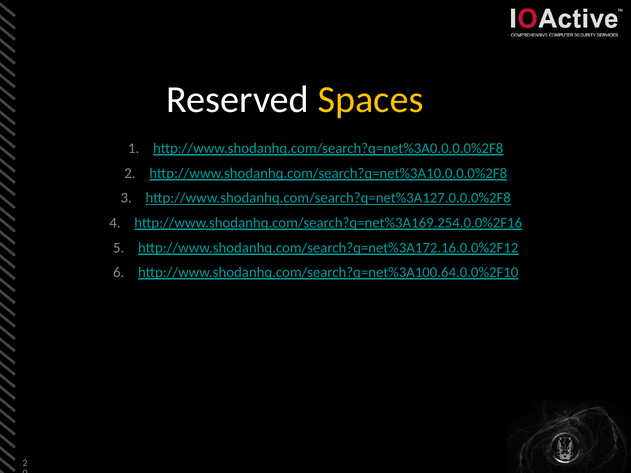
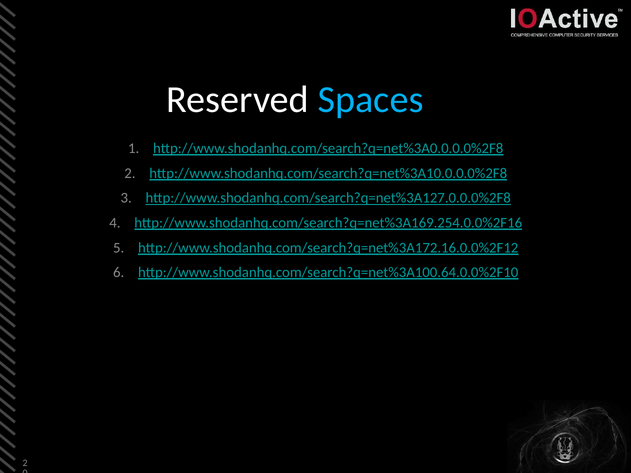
Spaces colour: yellow -> light blue
